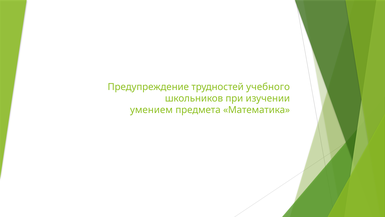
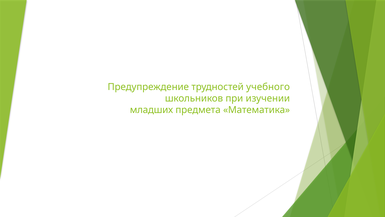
умением: умением -> младших
